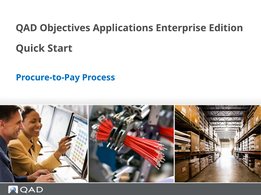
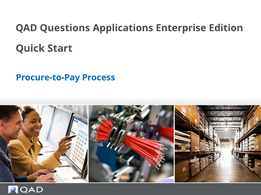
Objectives: Objectives -> Questions
